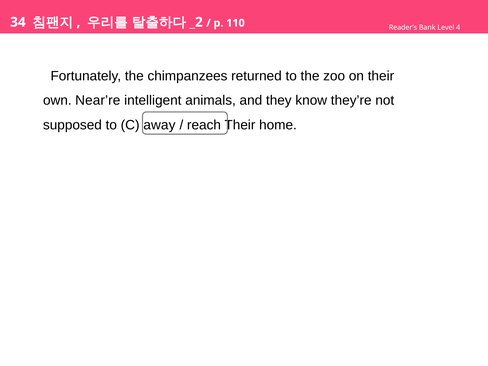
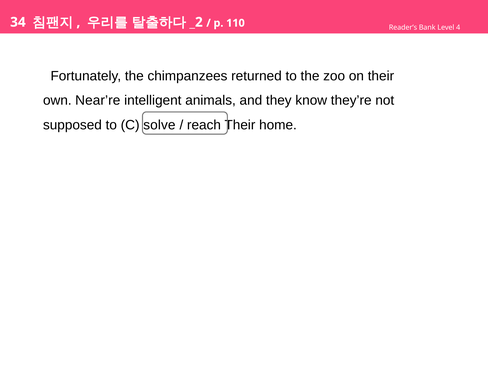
away: away -> solve
